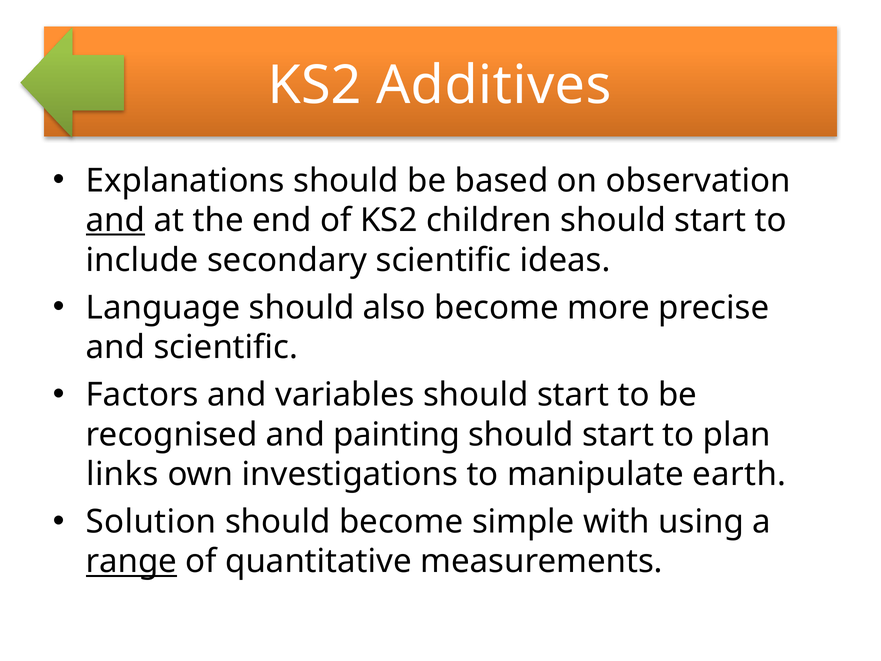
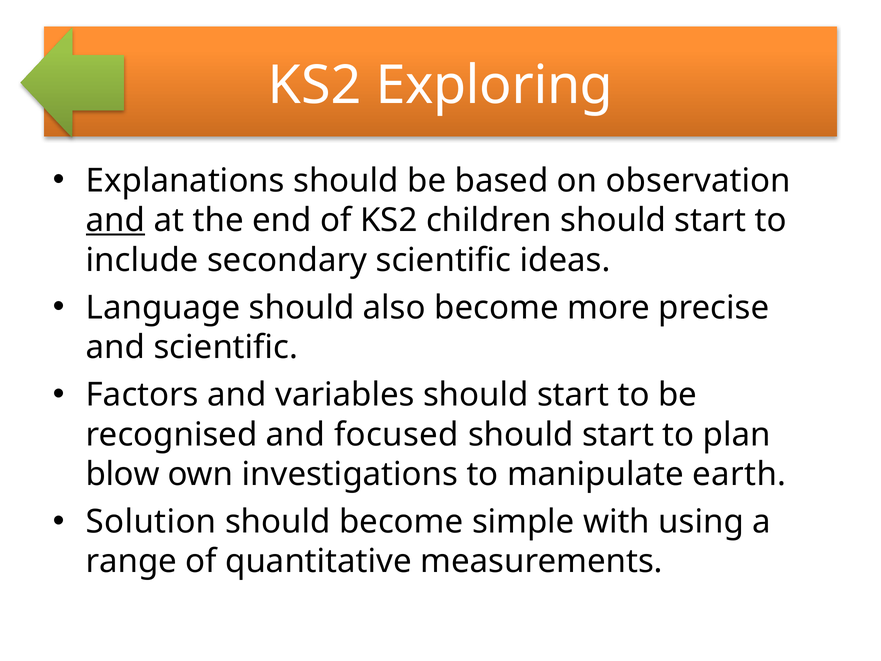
Additives: Additives -> Exploring
painting: painting -> focused
links: links -> blow
range underline: present -> none
